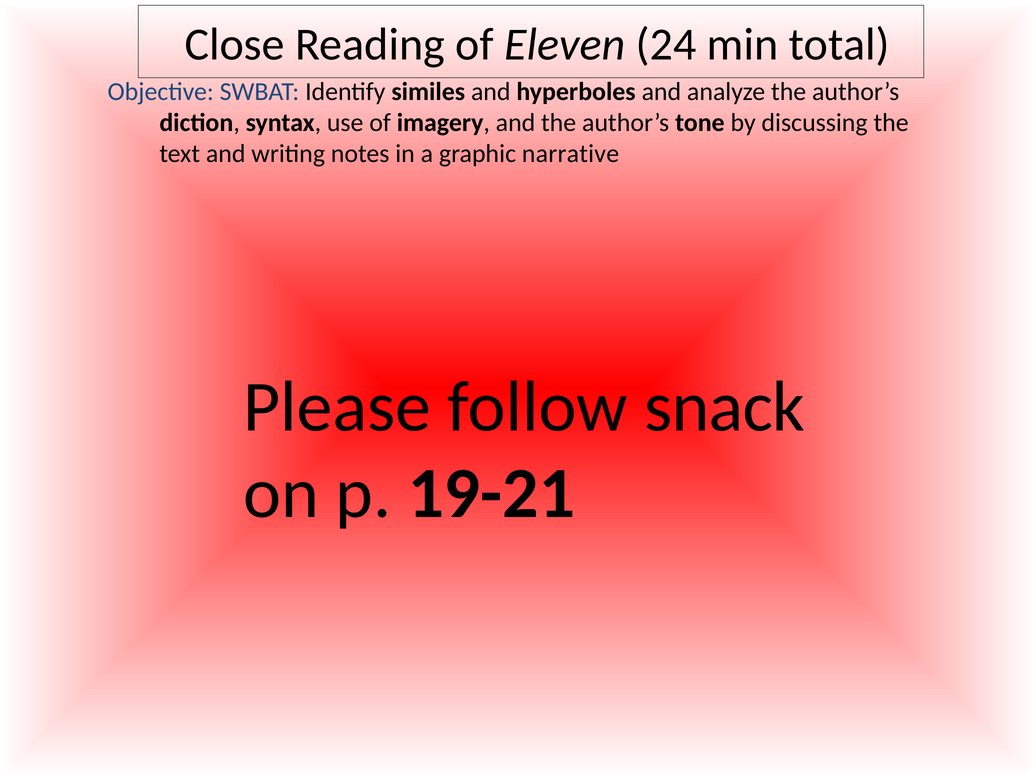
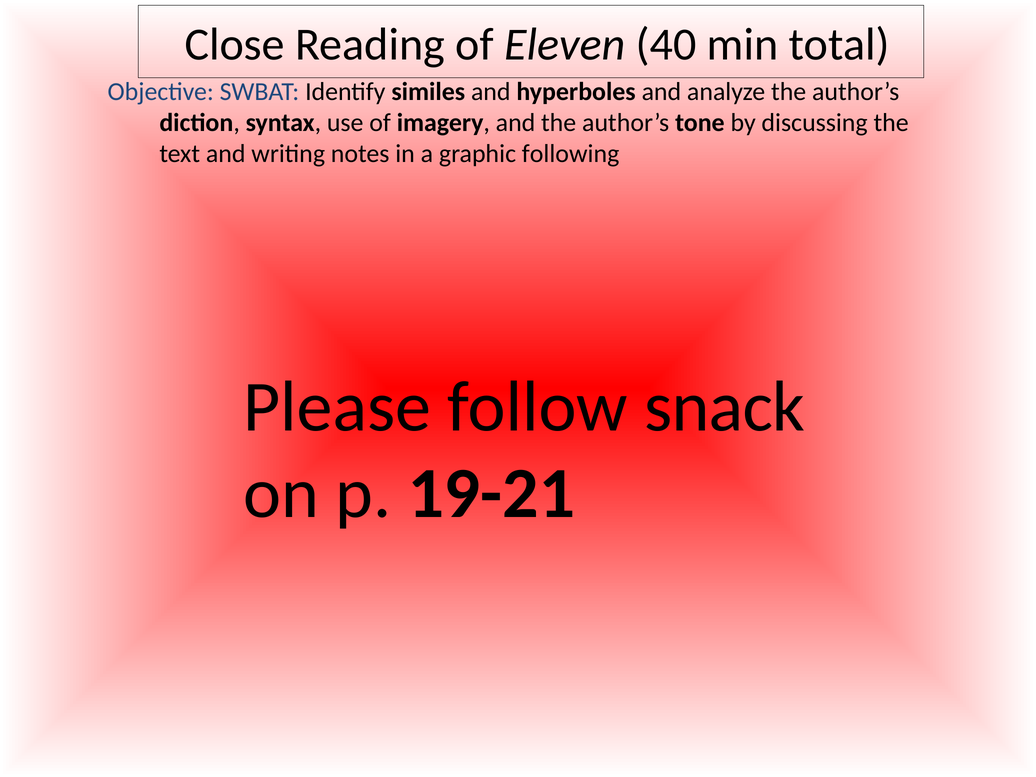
24: 24 -> 40
narrative: narrative -> following
